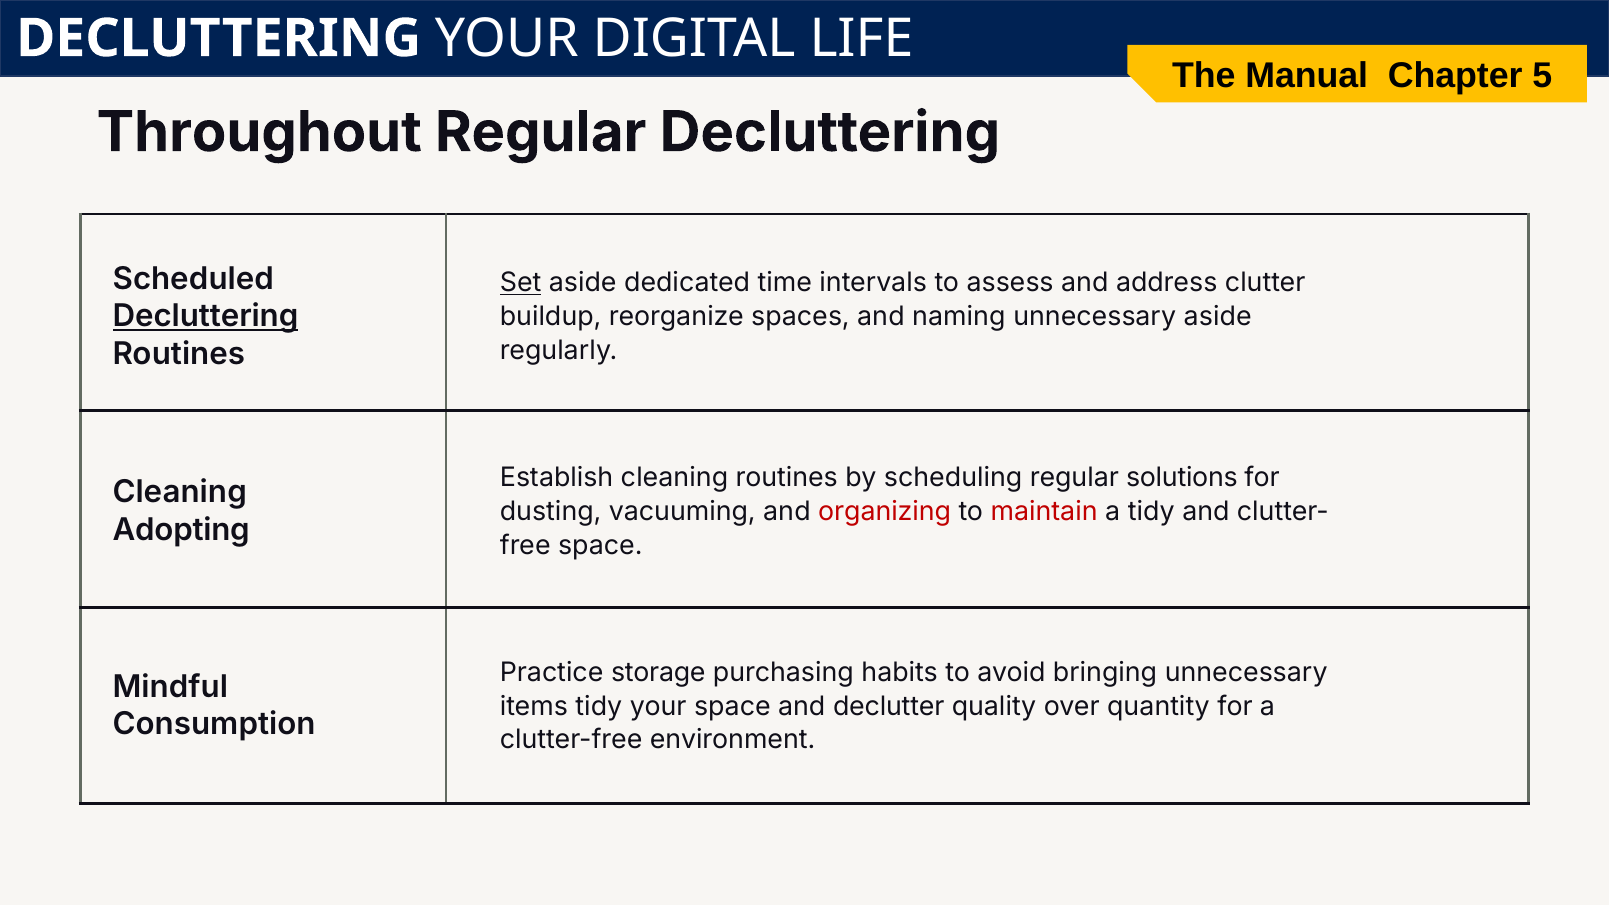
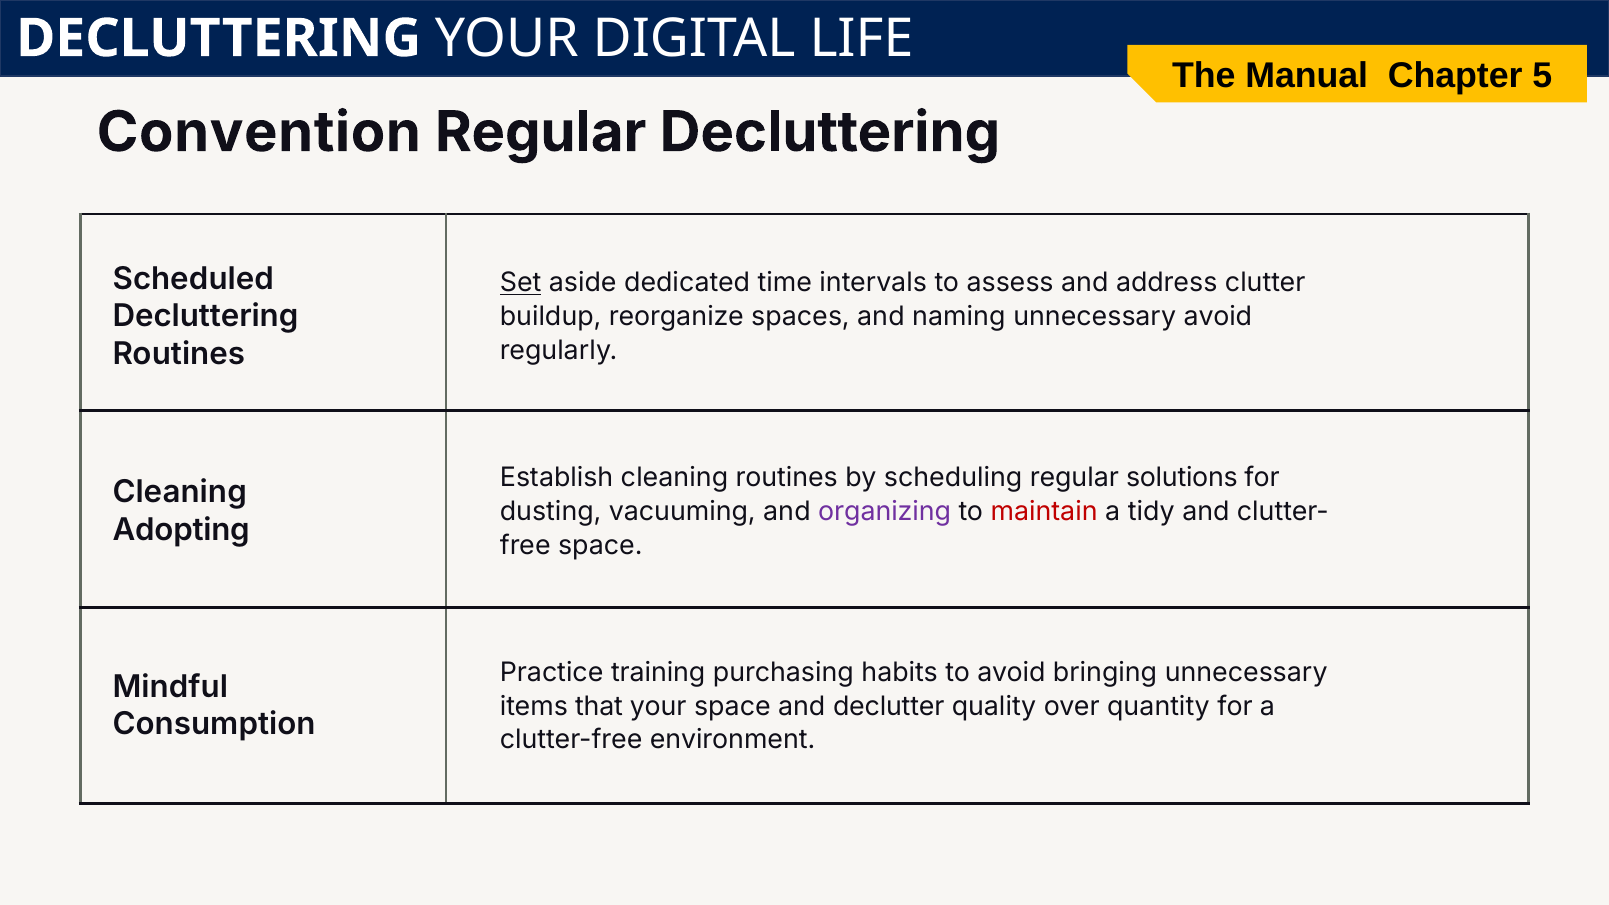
Throughout: Throughout -> Convention
Decluttering at (205, 316) underline: present -> none
unnecessary aside: aside -> avoid
organizing colour: red -> purple
storage: storage -> training
items tidy: tidy -> that
